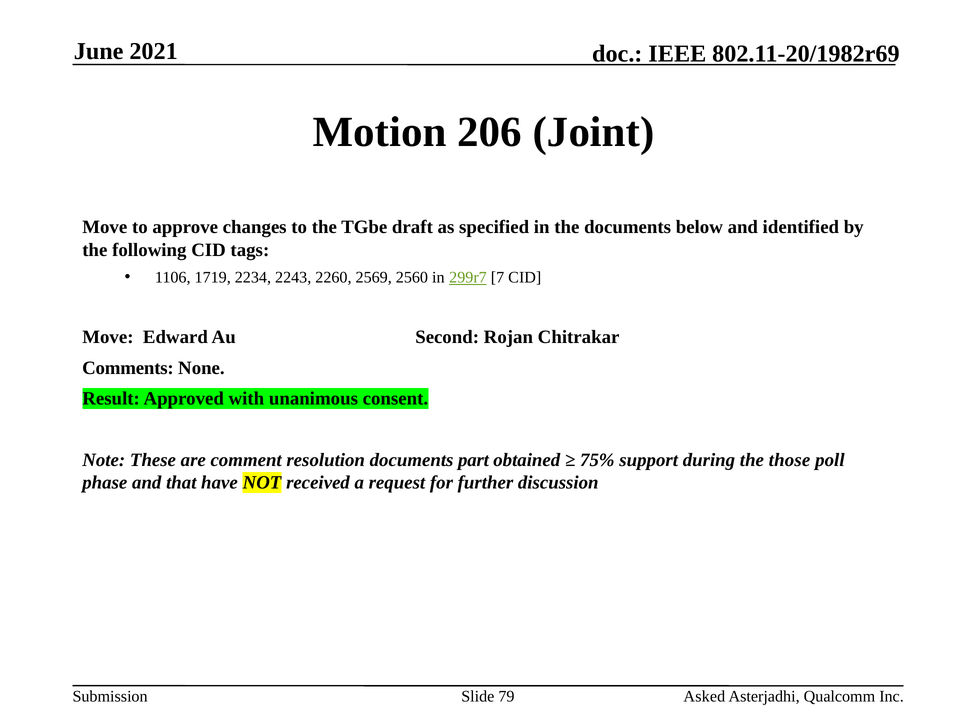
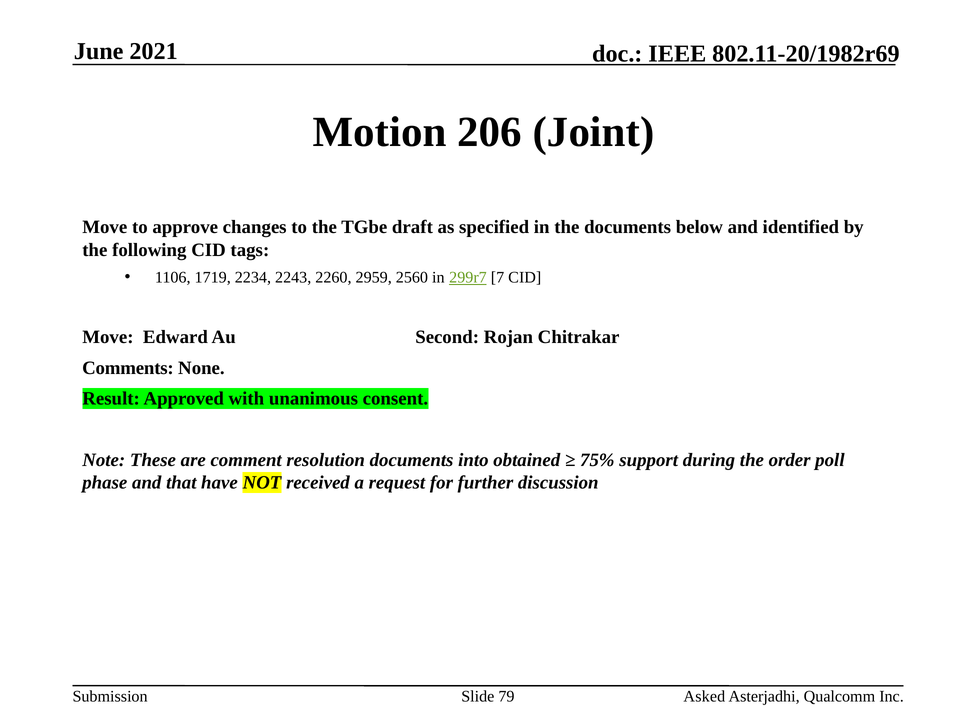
2569: 2569 -> 2959
part: part -> into
those: those -> order
